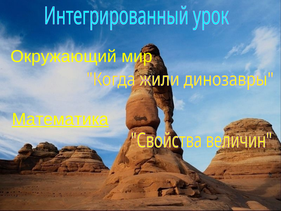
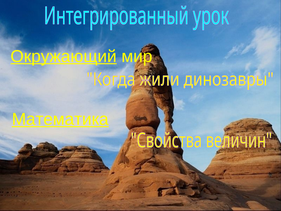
Окружающий underline: none -> present
